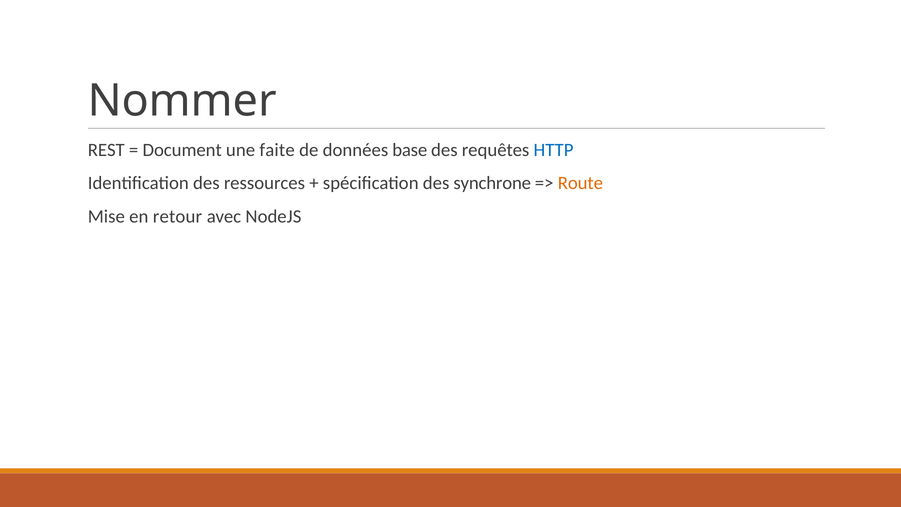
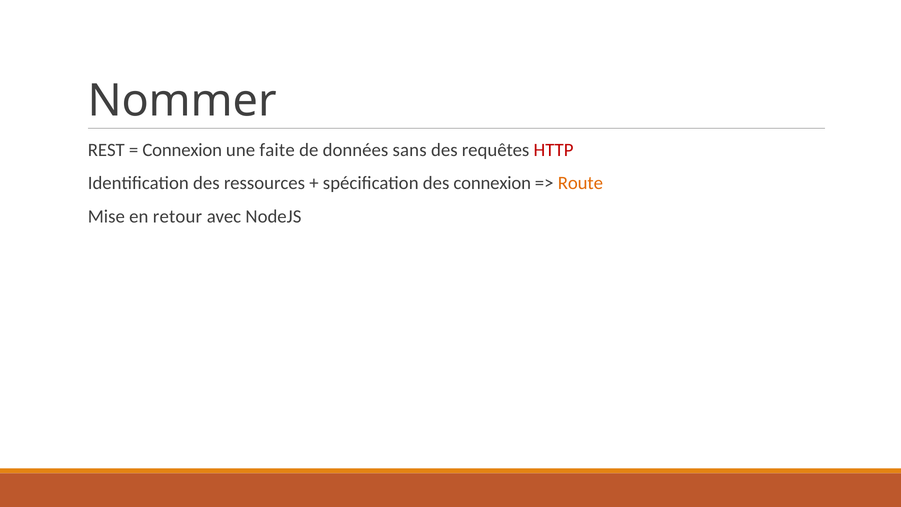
Document at (182, 150): Document -> Connexion
base: base -> sans
HTTP colour: blue -> red
des synchrone: synchrone -> connexion
